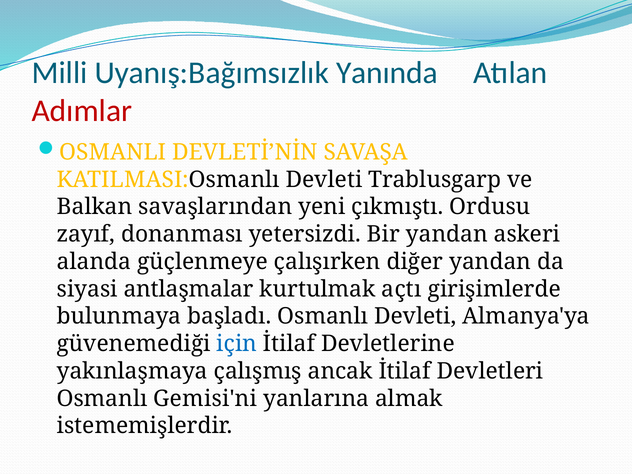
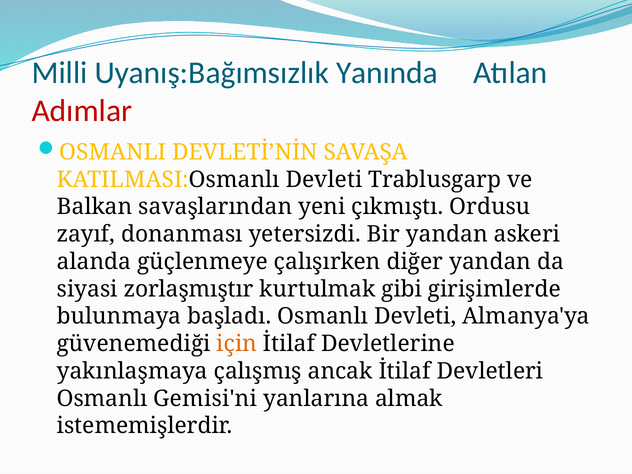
antlaşmalar: antlaşmalar -> zorlaşmıştır
açtı: açtı -> gibi
için colour: blue -> orange
